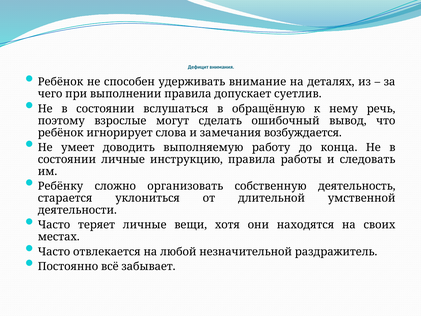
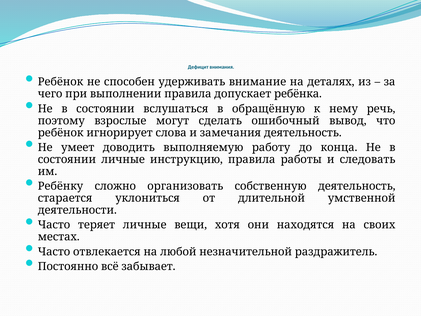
суетлив: суетлив -> ребёнка
замечания возбуждается: возбуждается -> деятельность
